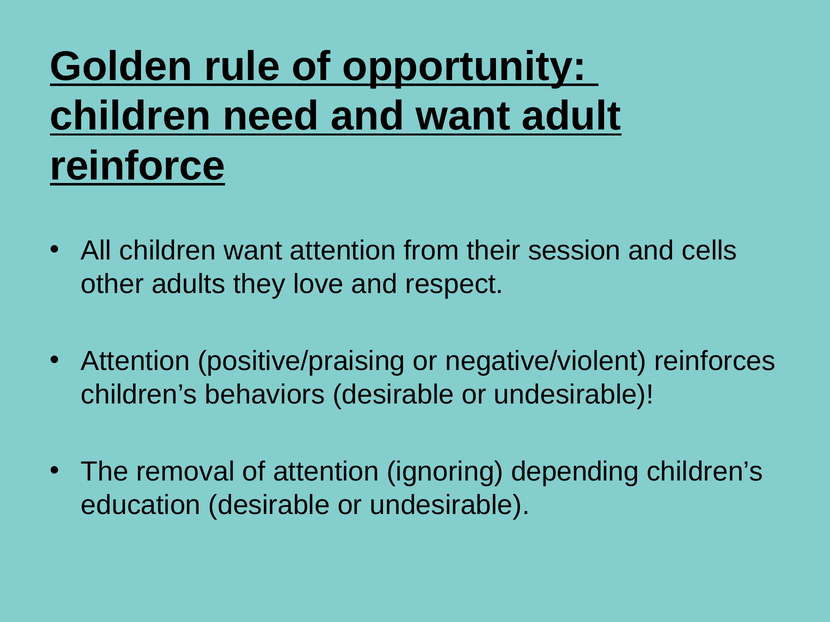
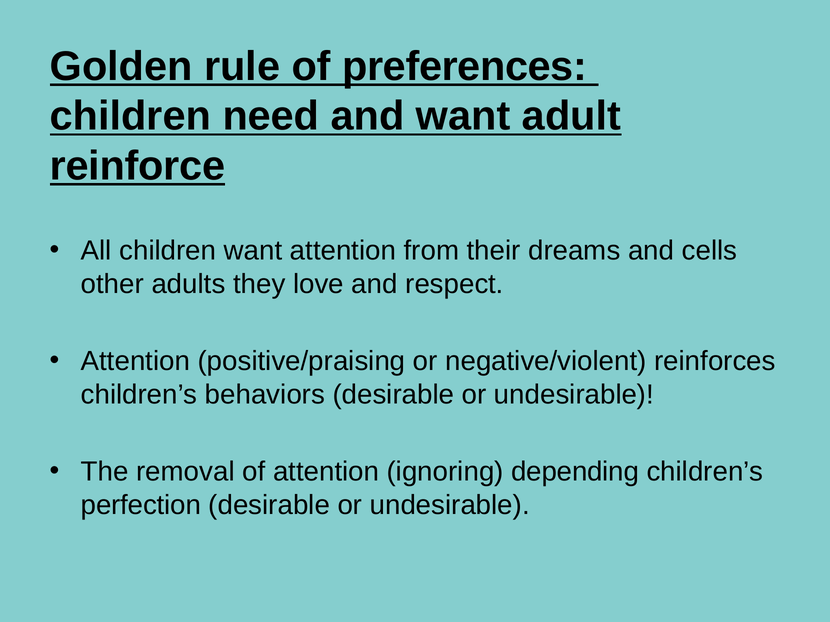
opportunity: opportunity -> preferences
session: session -> dreams
education: education -> perfection
